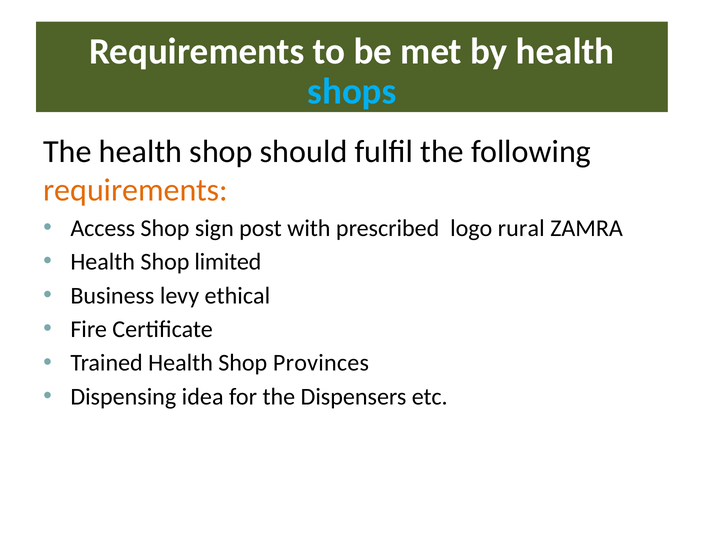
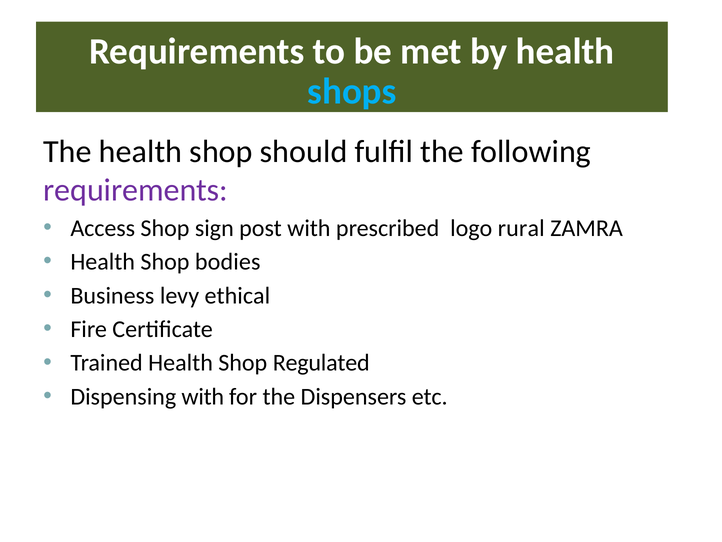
requirements at (136, 190) colour: orange -> purple
limited: limited -> bodies
Provinces: Provinces -> Regulated
Dispensing idea: idea -> with
